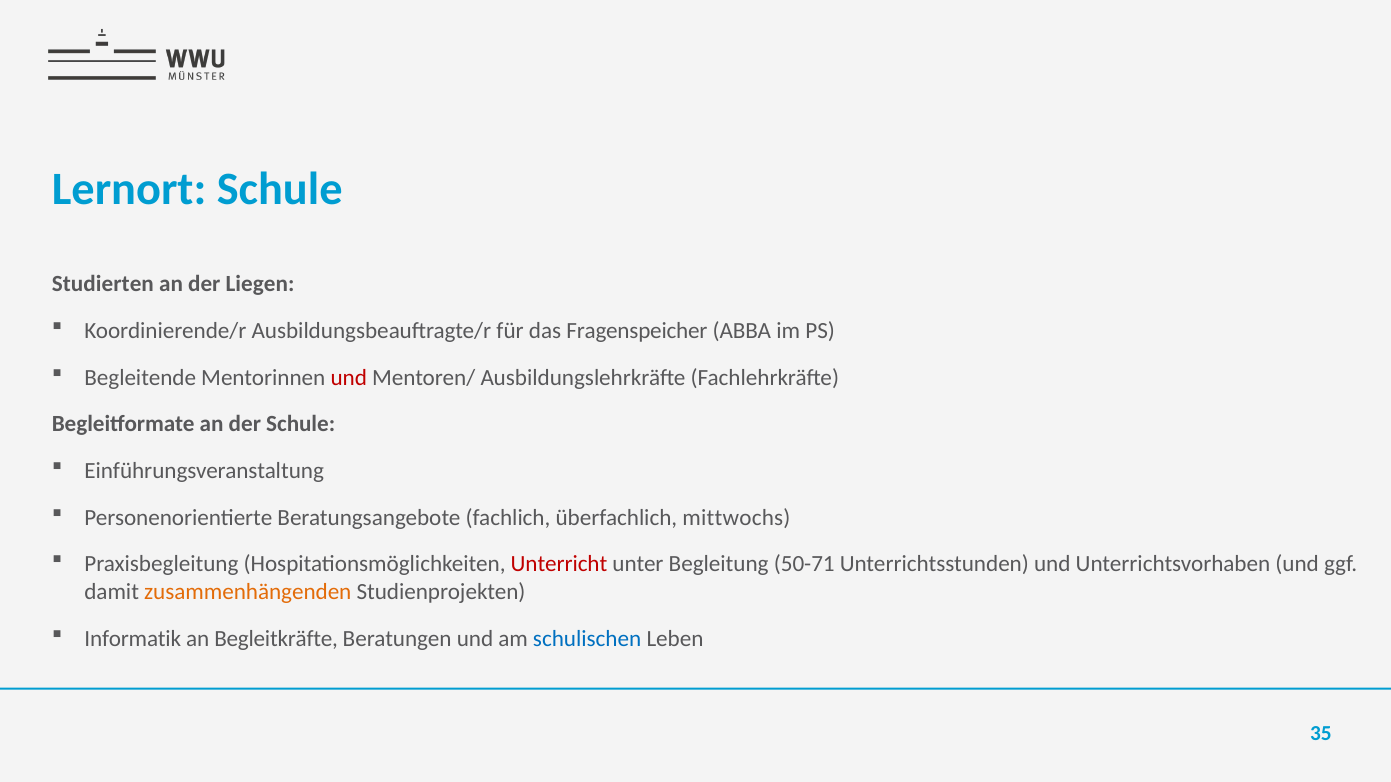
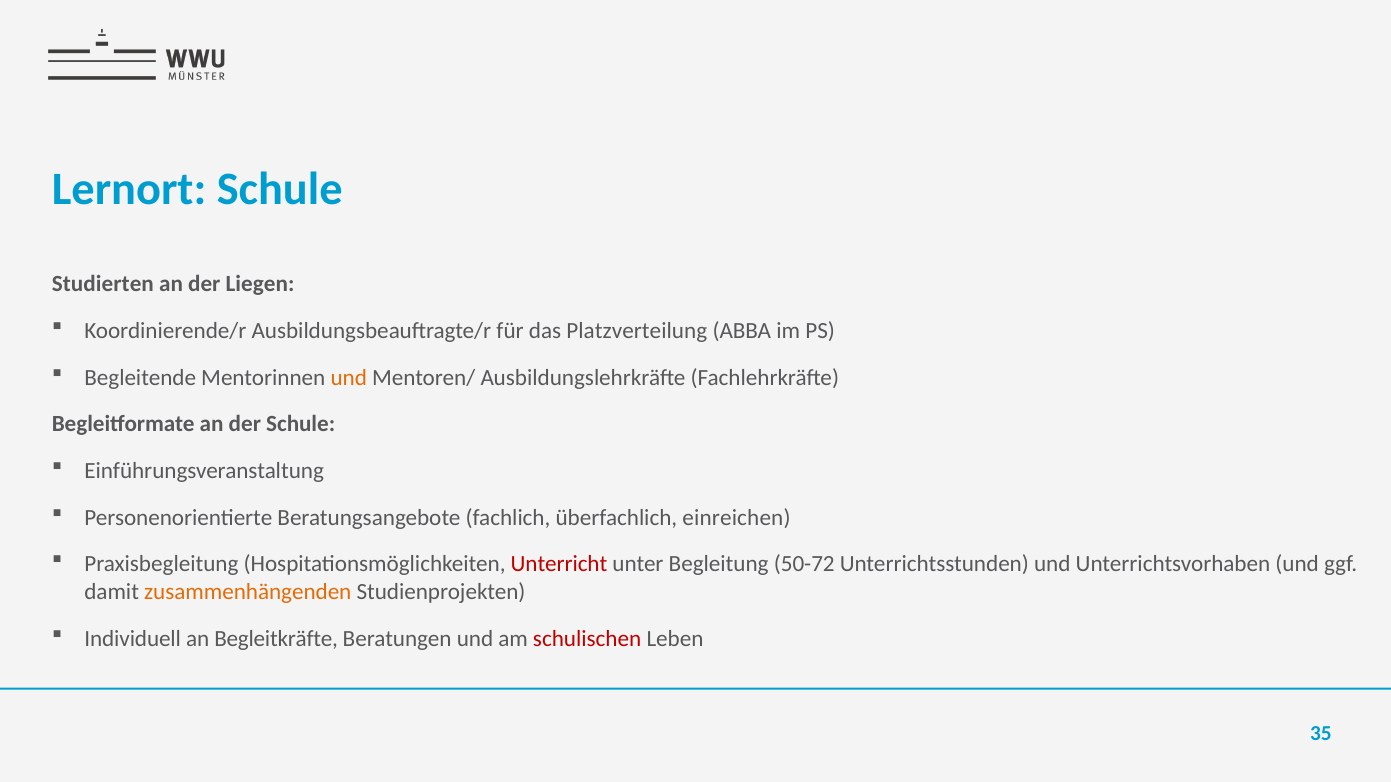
Fragenspeicher: Fragenspeicher -> Platzverteilung
und at (349, 378) colour: red -> orange
mittwochs: mittwochs -> einreichen
50-71: 50-71 -> 50-72
Informatik: Informatik -> Individuell
schulischen colour: blue -> red
